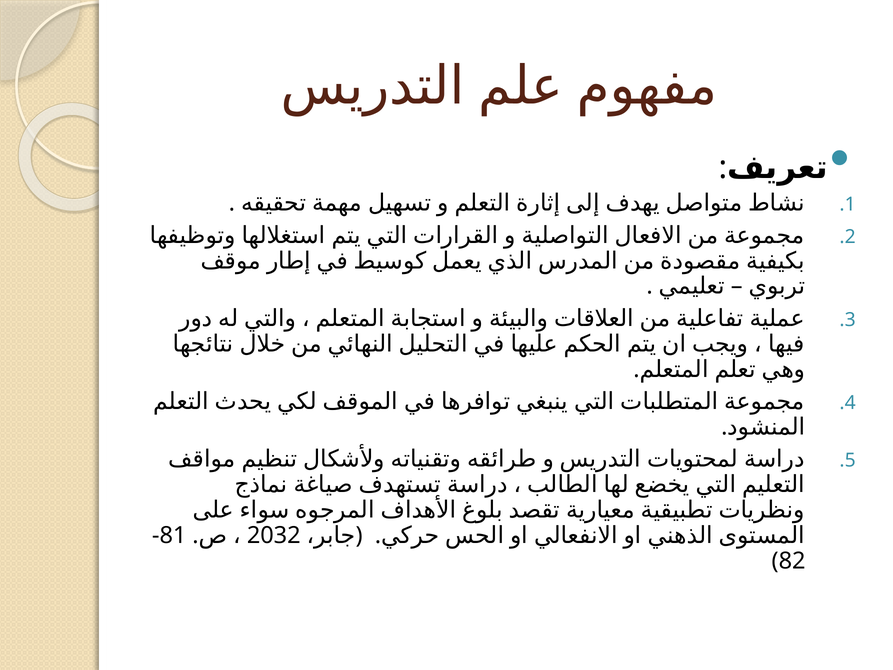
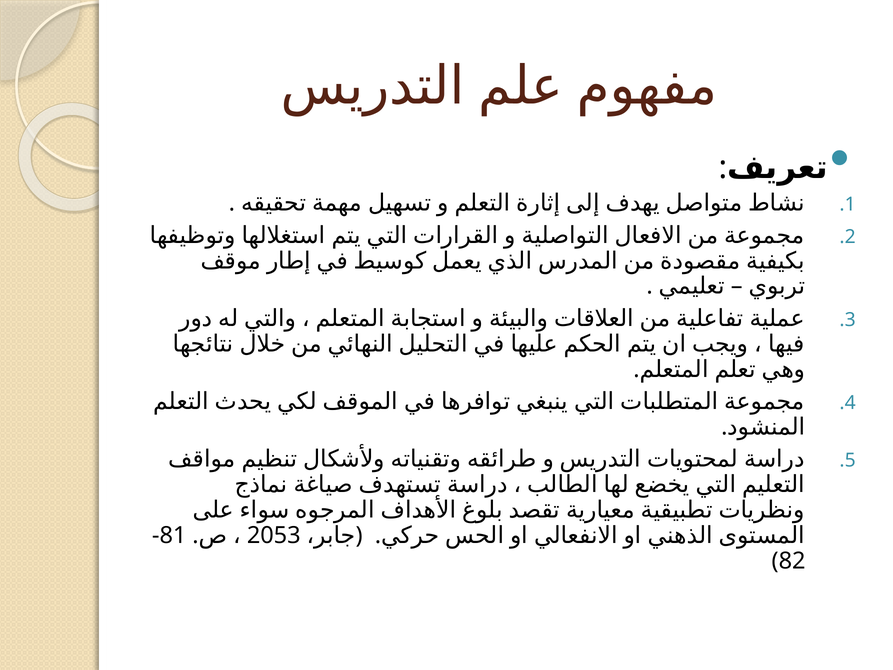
2032: 2032 -> 2053
